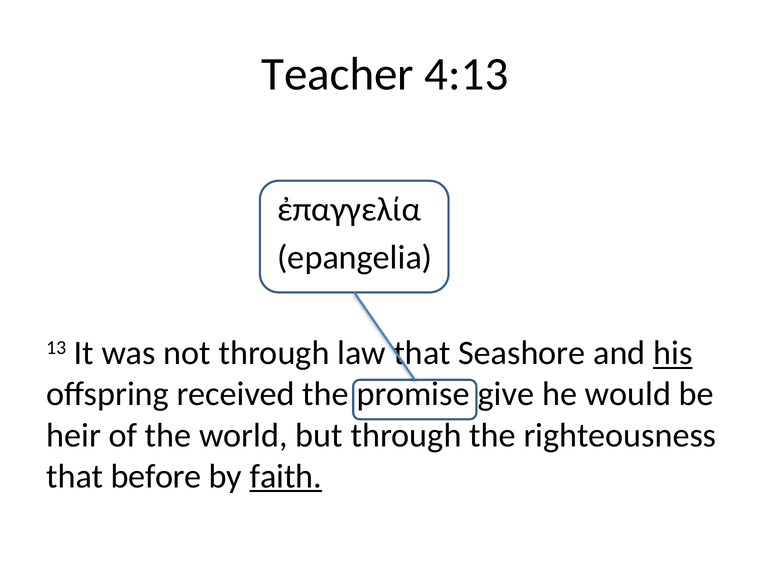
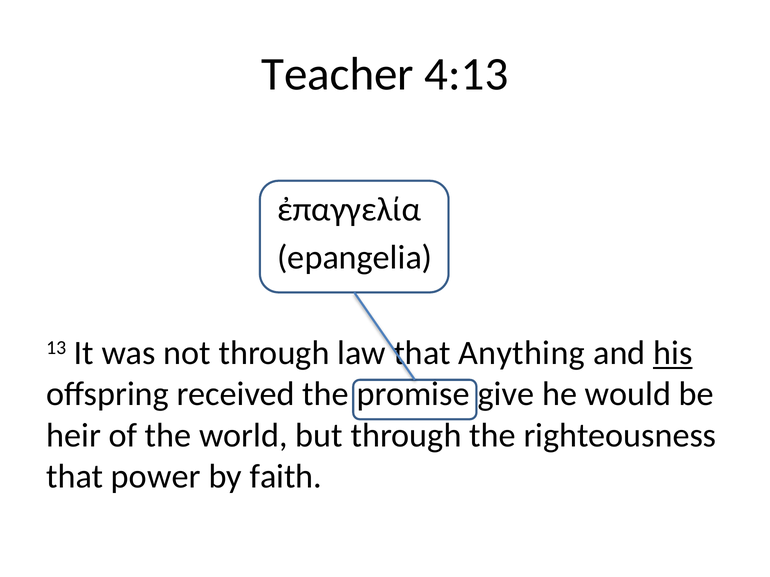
Seashore: Seashore -> Anything
before: before -> power
faith underline: present -> none
